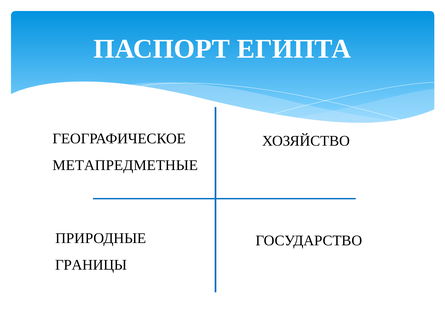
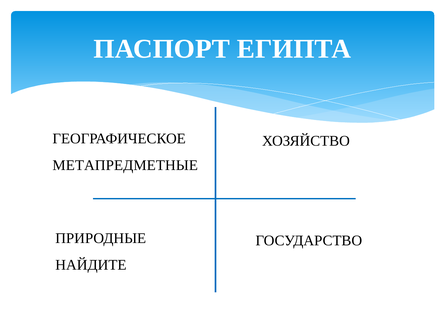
ГРАНИЦЫ: ГРАНИЦЫ -> НАЙДИТЕ
